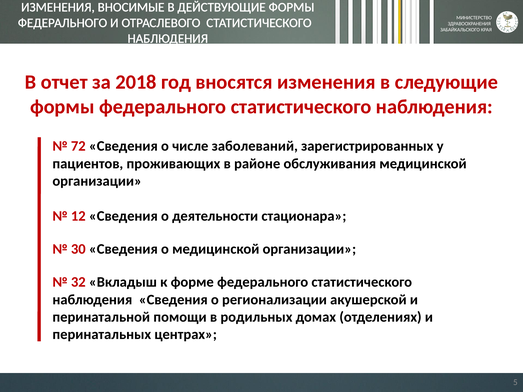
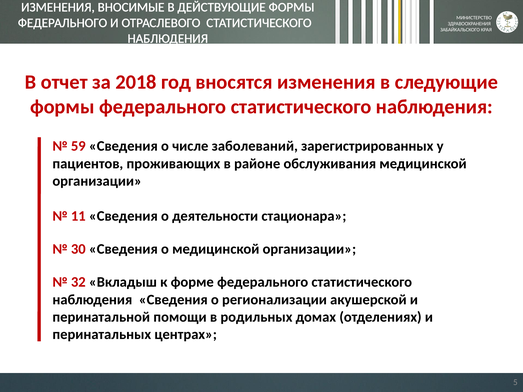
72: 72 -> 59
12 at (78, 216): 12 -> 11
